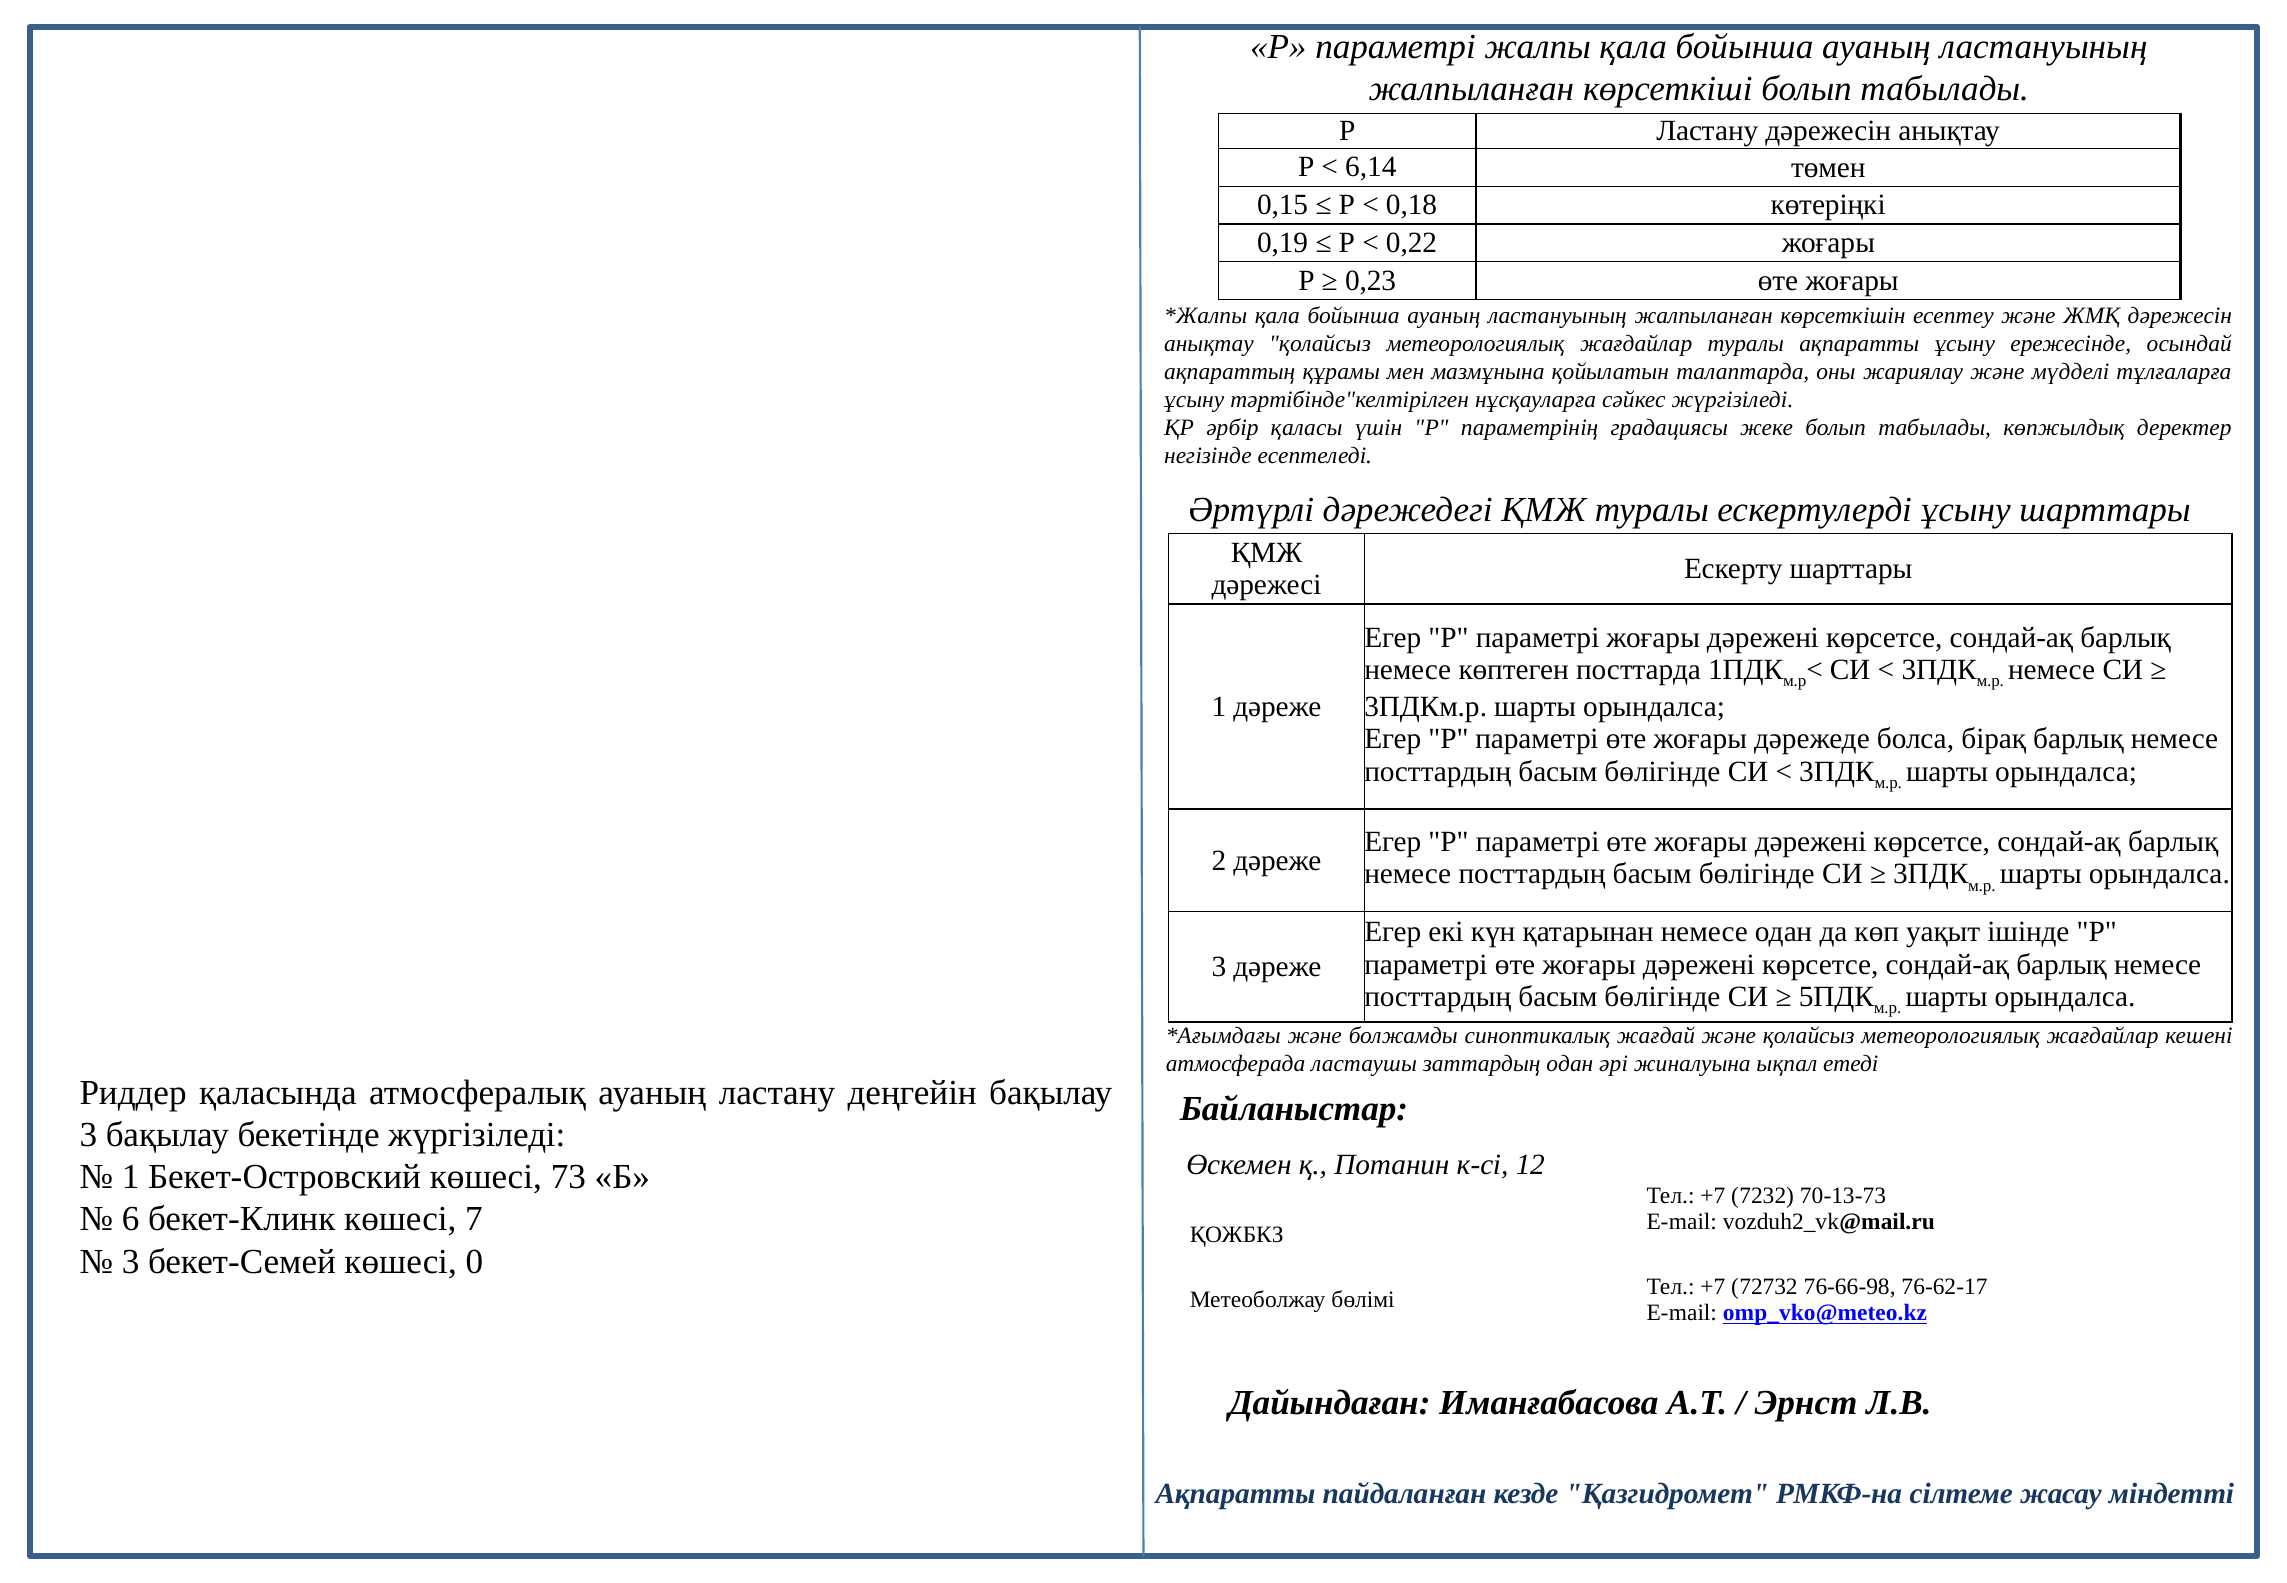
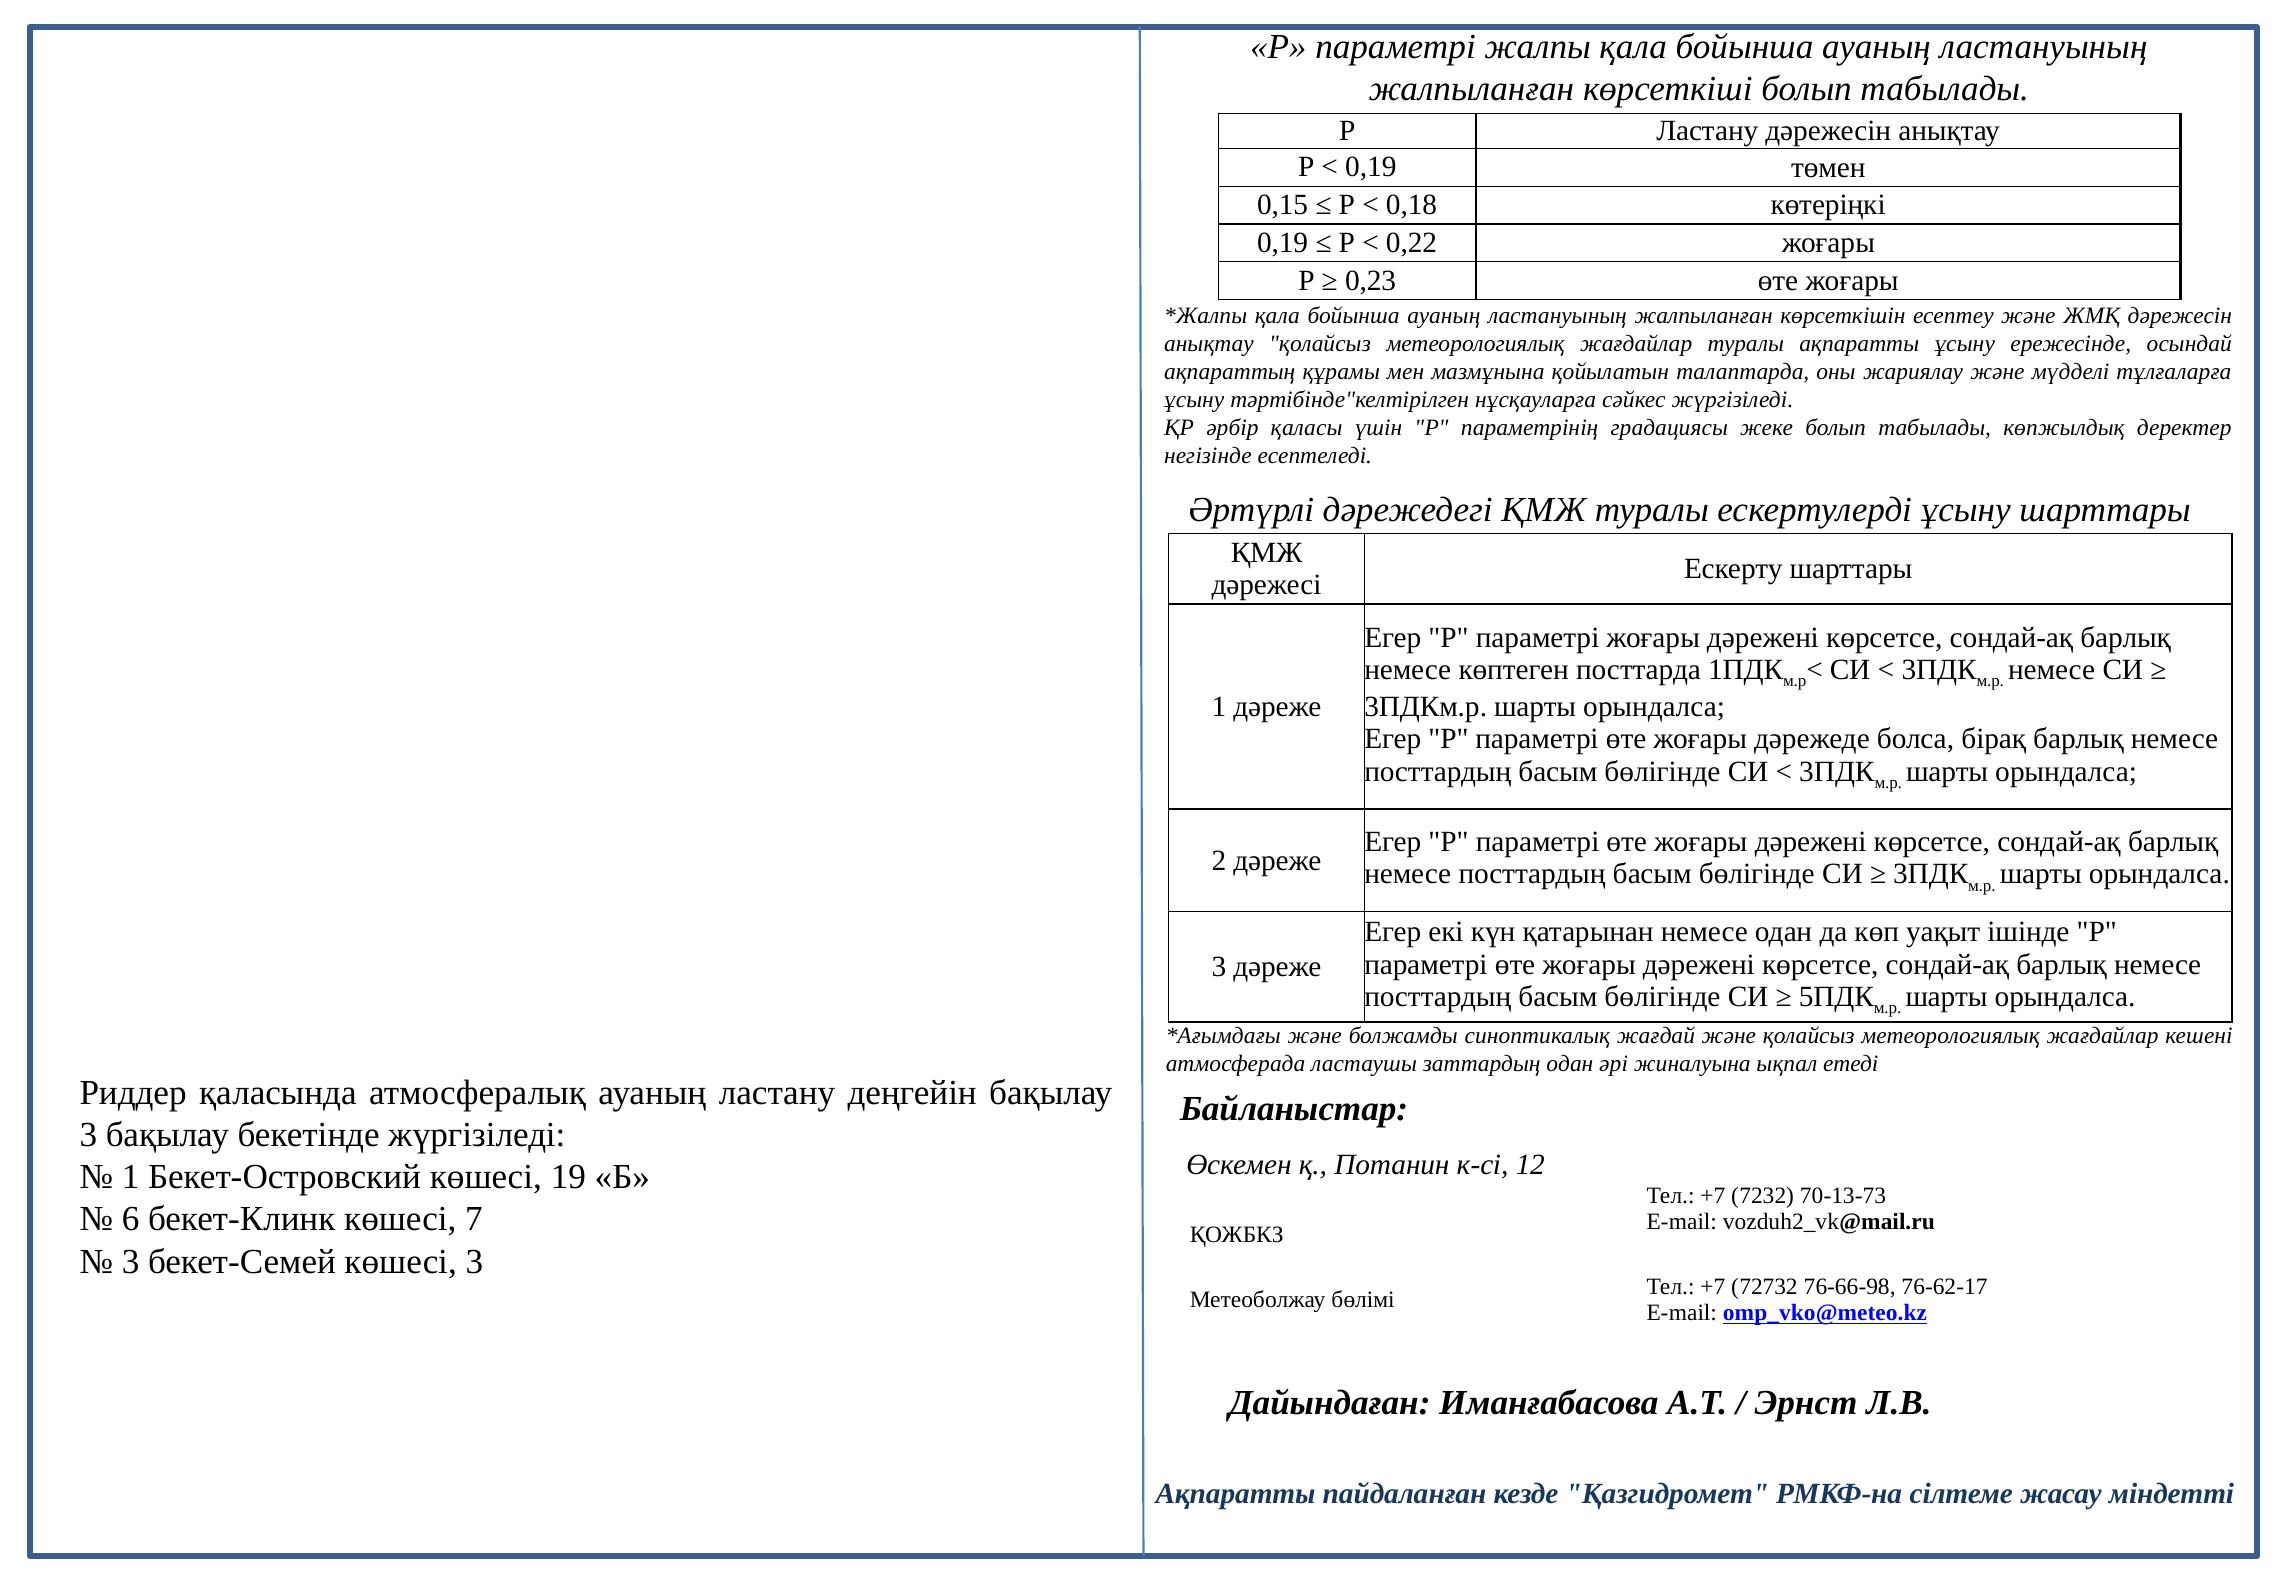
6,14 at (1371, 167): 6,14 -> 0,19
73: 73 -> 19
көшесі 0: 0 -> 3
